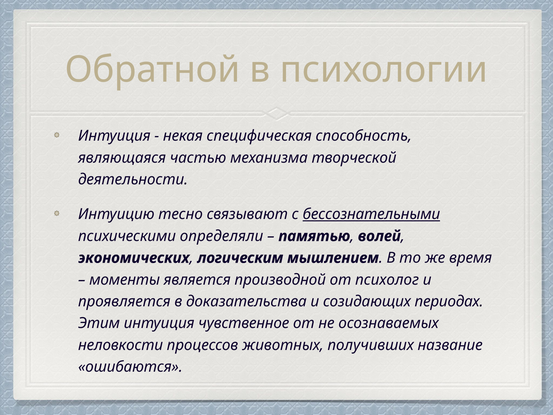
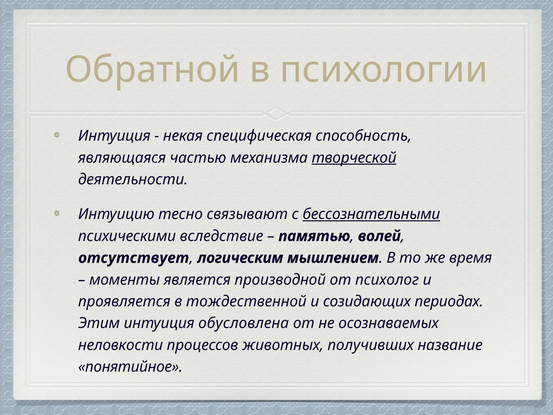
творческой underline: none -> present
определяли: определяли -> вследствие
экономических: экономических -> отсутствует
доказательства: доказательства -> тождественной
чувственное: чувственное -> обусловлена
ошибаются: ошибаются -> понятийное
